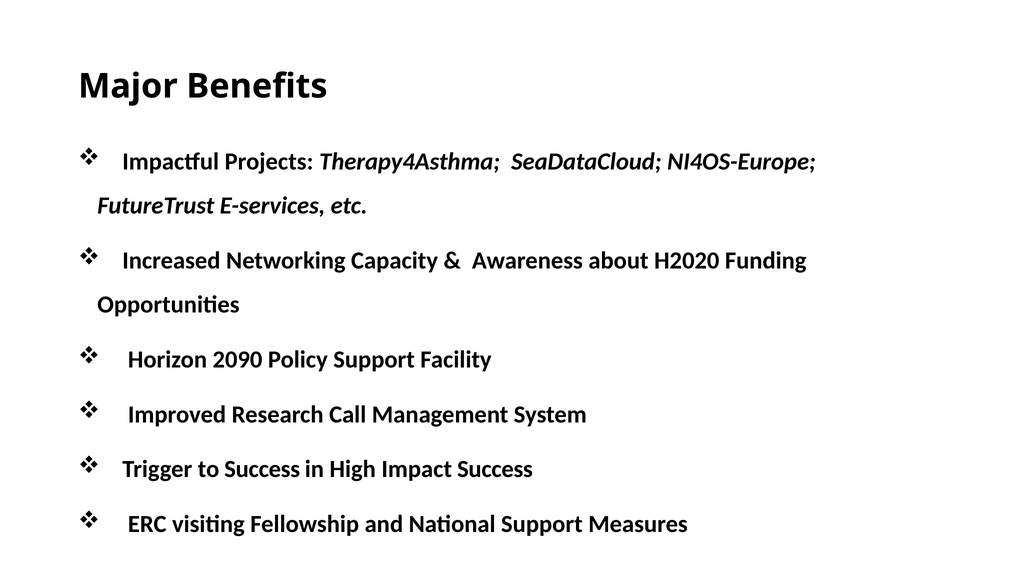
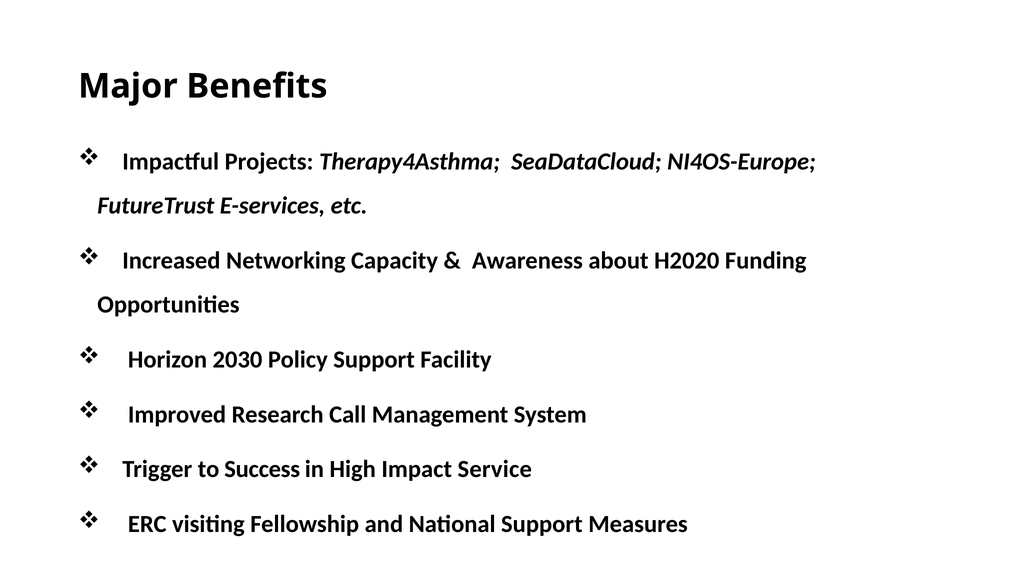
2090: 2090 -> 2030
Impact Success: Success -> Service
